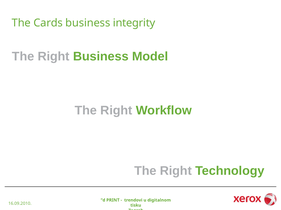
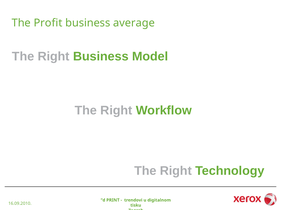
Cards: Cards -> Profit
integrity: integrity -> average
